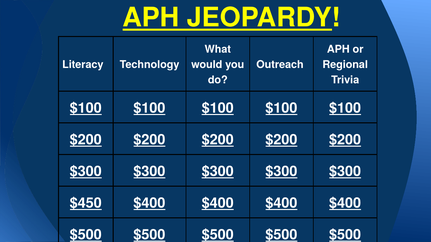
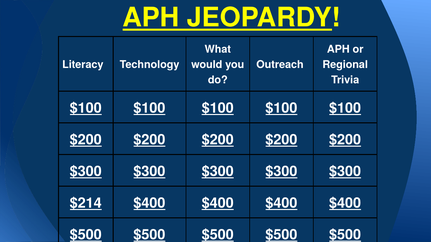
$450: $450 -> $214
